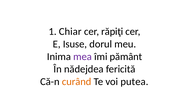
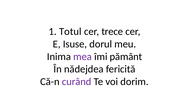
Chiar: Chiar -> Totul
răpiţi: răpiţi -> trece
curând colour: orange -> purple
putea: putea -> dorim
